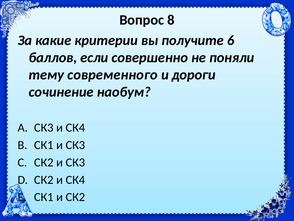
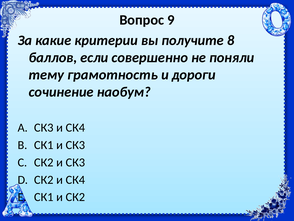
8: 8 -> 9
6: 6 -> 8
современного: современного -> грамотность
